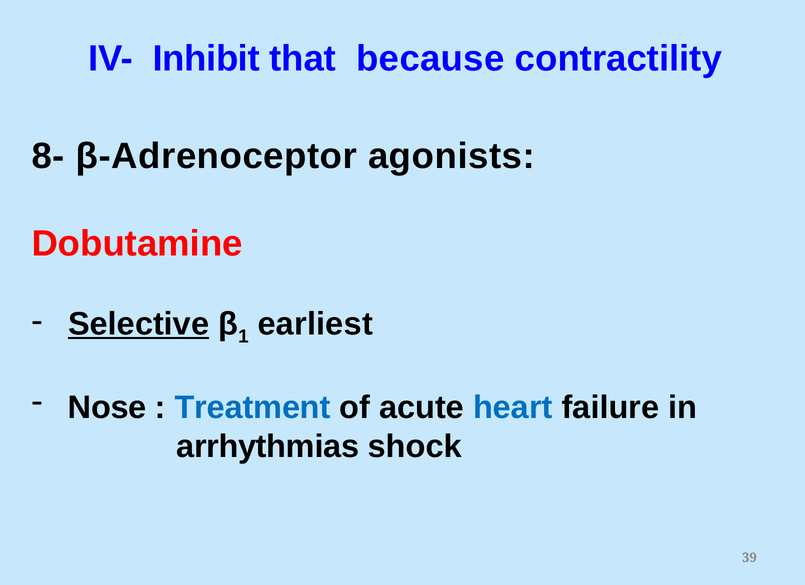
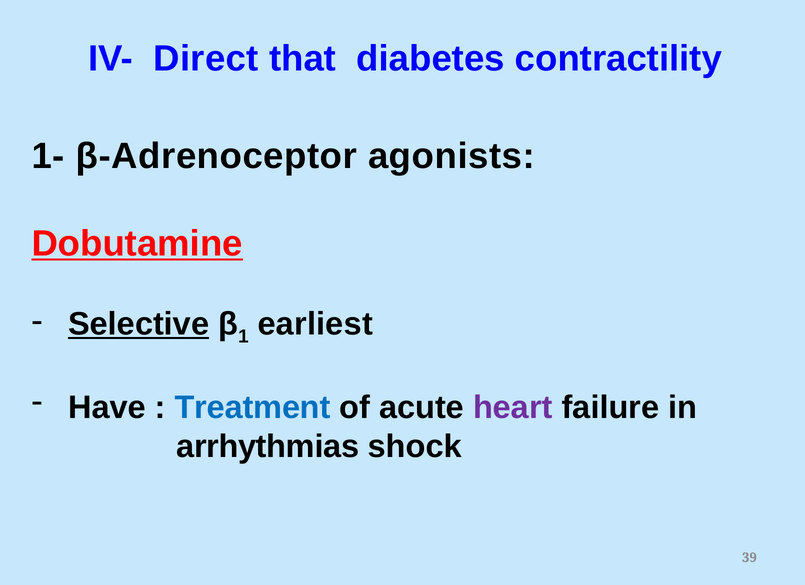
Inhibit: Inhibit -> Direct
because: because -> diabetes
8-: 8- -> 1-
Dobutamine underline: none -> present
Nose: Nose -> Have
heart colour: blue -> purple
